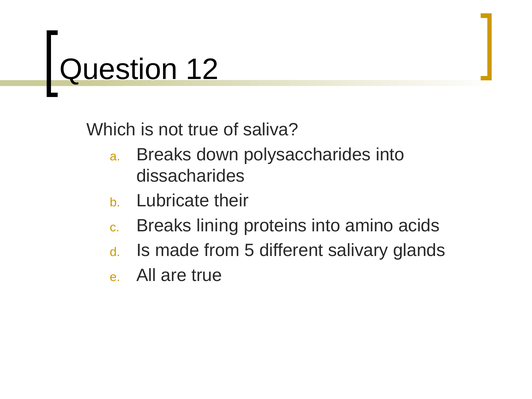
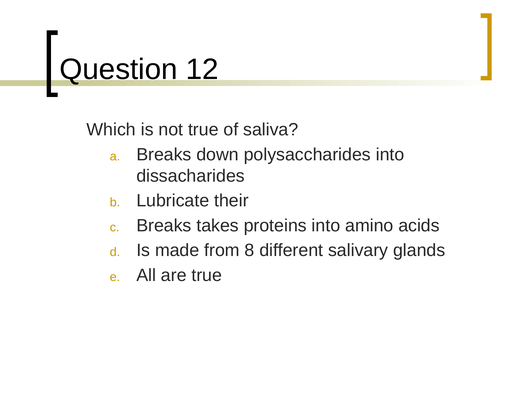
lining: lining -> takes
5: 5 -> 8
